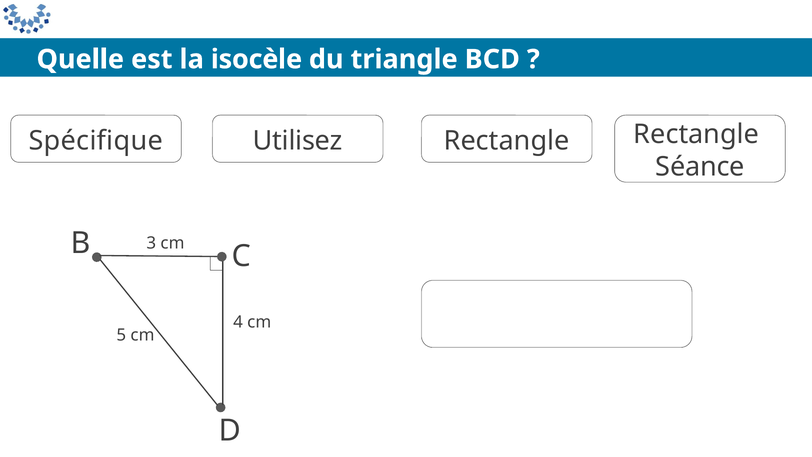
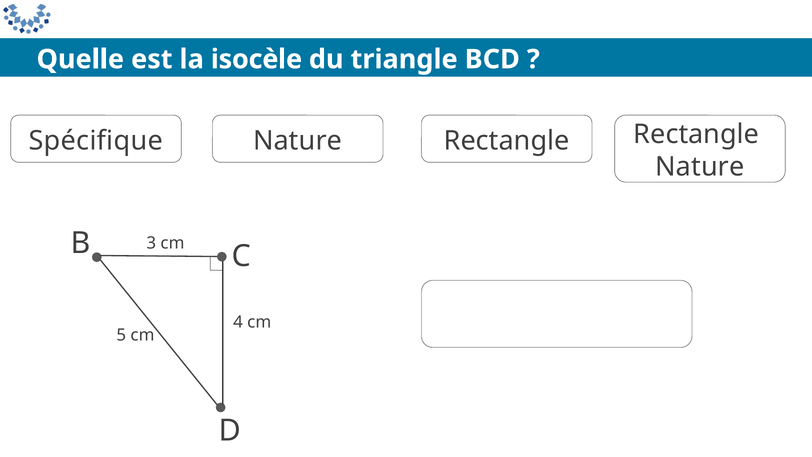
Utilisez at (298, 140): Utilisez -> Nature
Séance at (700, 167): Séance -> Nature
